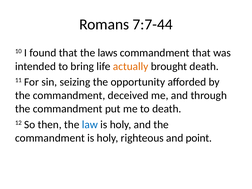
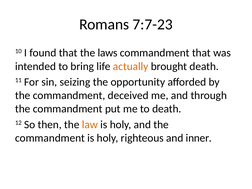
7:7-44: 7:7-44 -> 7:7-23
law colour: blue -> orange
point: point -> inner
